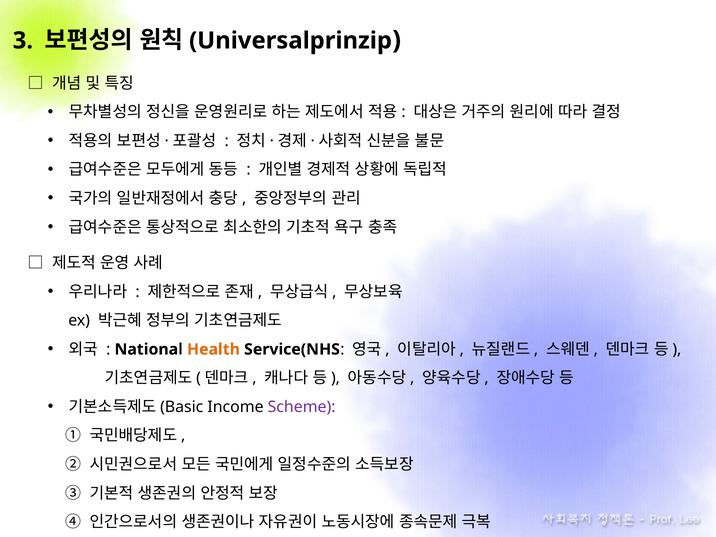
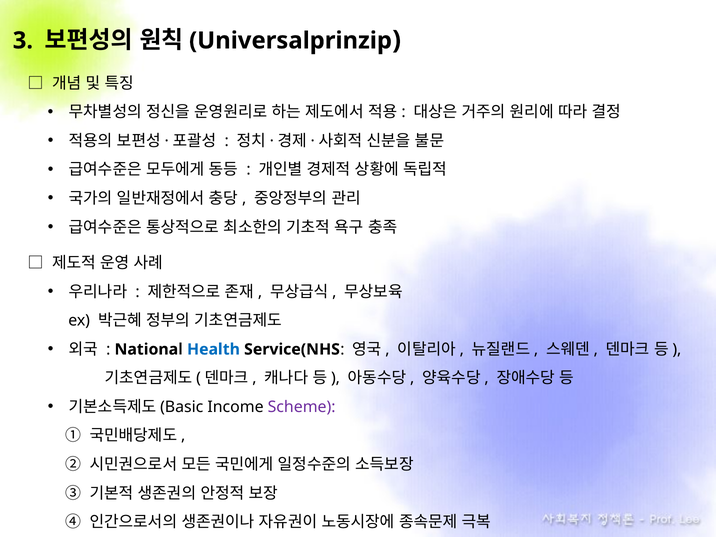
Health colour: orange -> blue
